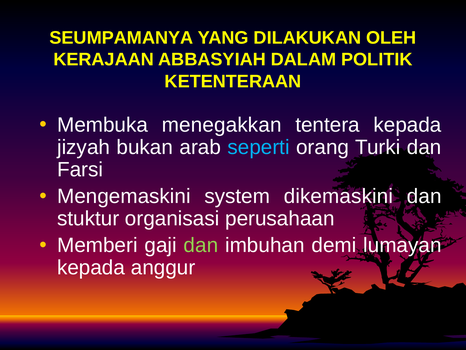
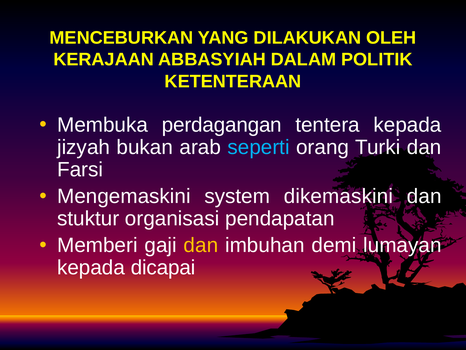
SEUMPAMANYA: SEUMPAMANYA -> MENCEBURKAN
menegakkan: menegakkan -> perdagangan
perusahaan: perusahaan -> pendapatan
dan at (201, 245) colour: light green -> yellow
anggur: anggur -> dicapai
